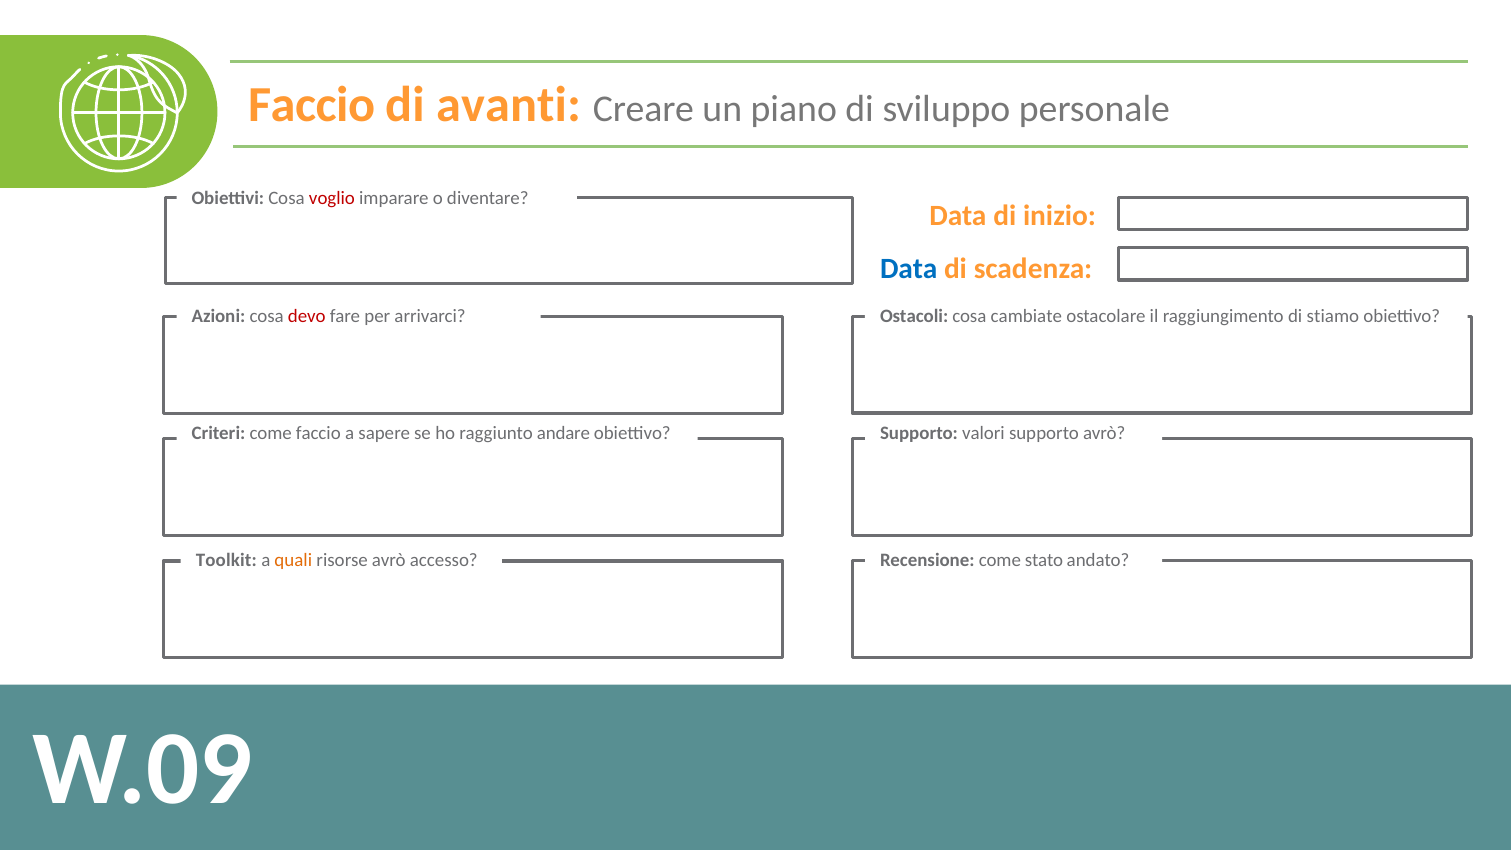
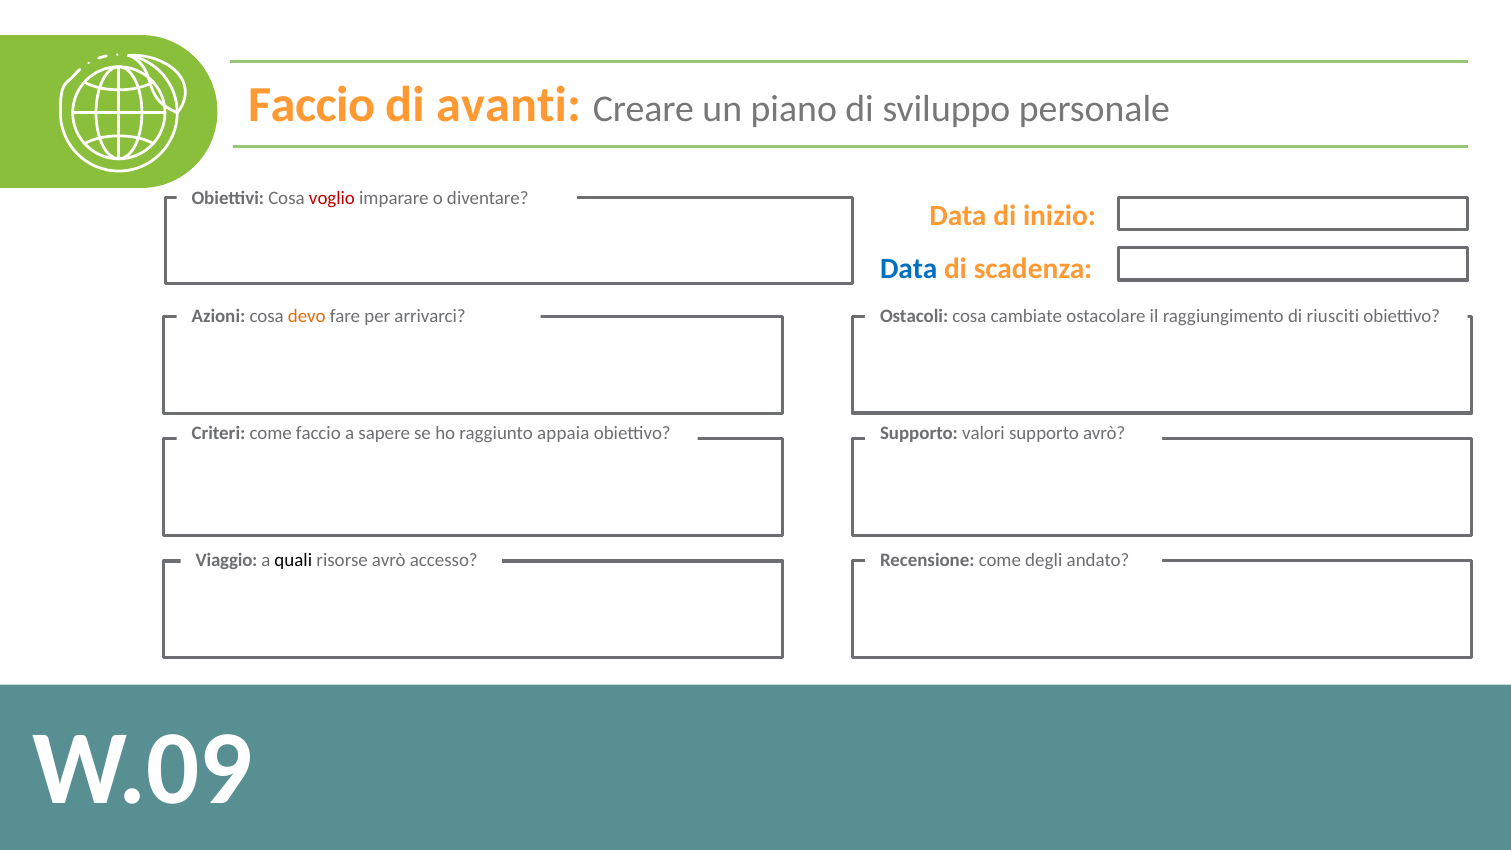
devo colour: red -> orange
stiamo: stiamo -> riusciti
andare: andare -> appaia
stato: stato -> degli
Toolkit: Toolkit -> Viaggio
quali colour: orange -> black
